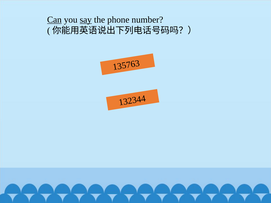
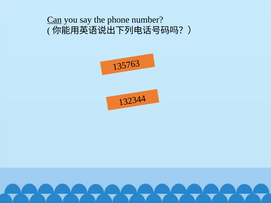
say underline: present -> none
